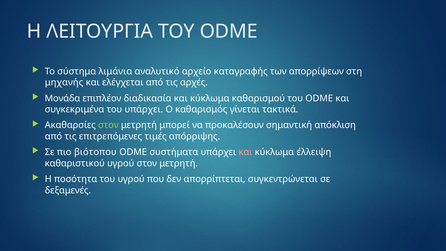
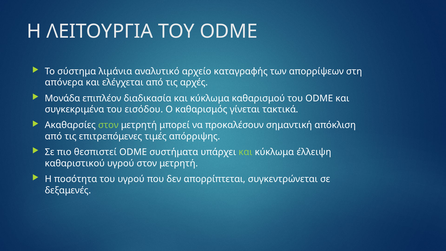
μηχανής: μηχανής -> απόνερα
του υπάρχει: υπάρχει -> εισόδου
βιότοπου: βιότοπου -> θεσπιστεί
και at (245, 152) colour: pink -> light green
